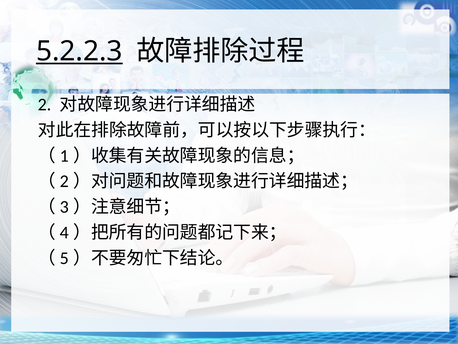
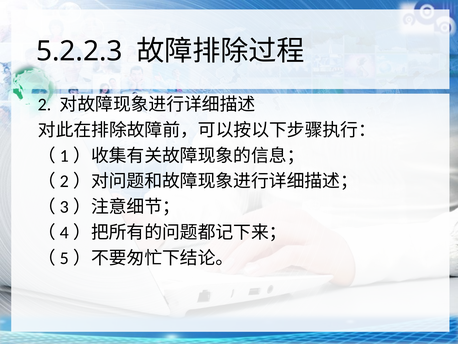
5.2.2.3 underline: present -> none
